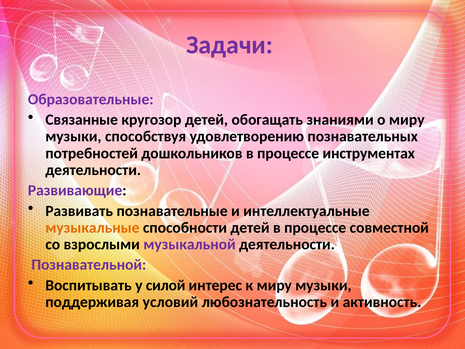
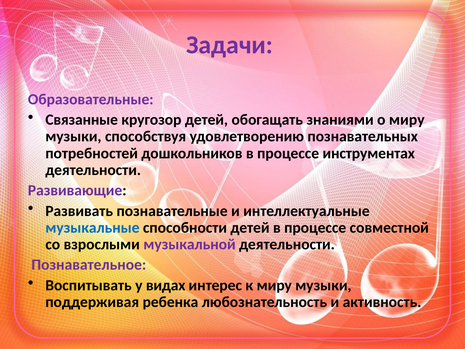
музыкальные colour: orange -> blue
Познавательной: Познавательной -> Познавательное
силой: силой -> видах
условий: условий -> ребенка
